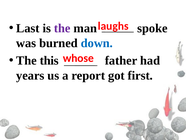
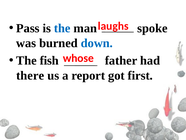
Last: Last -> Pass
the at (62, 28) colour: purple -> blue
this: this -> fish
years: years -> there
